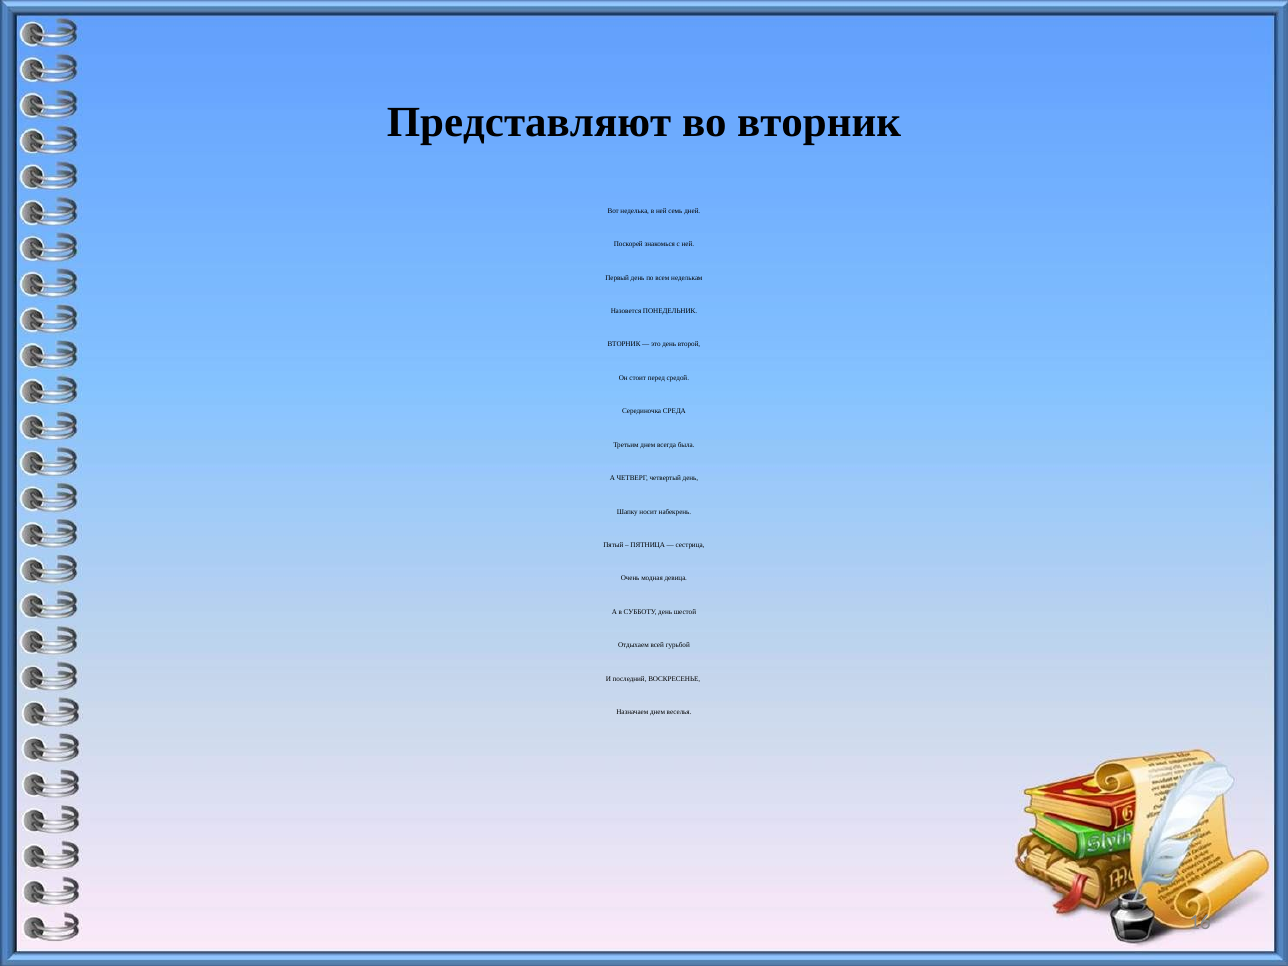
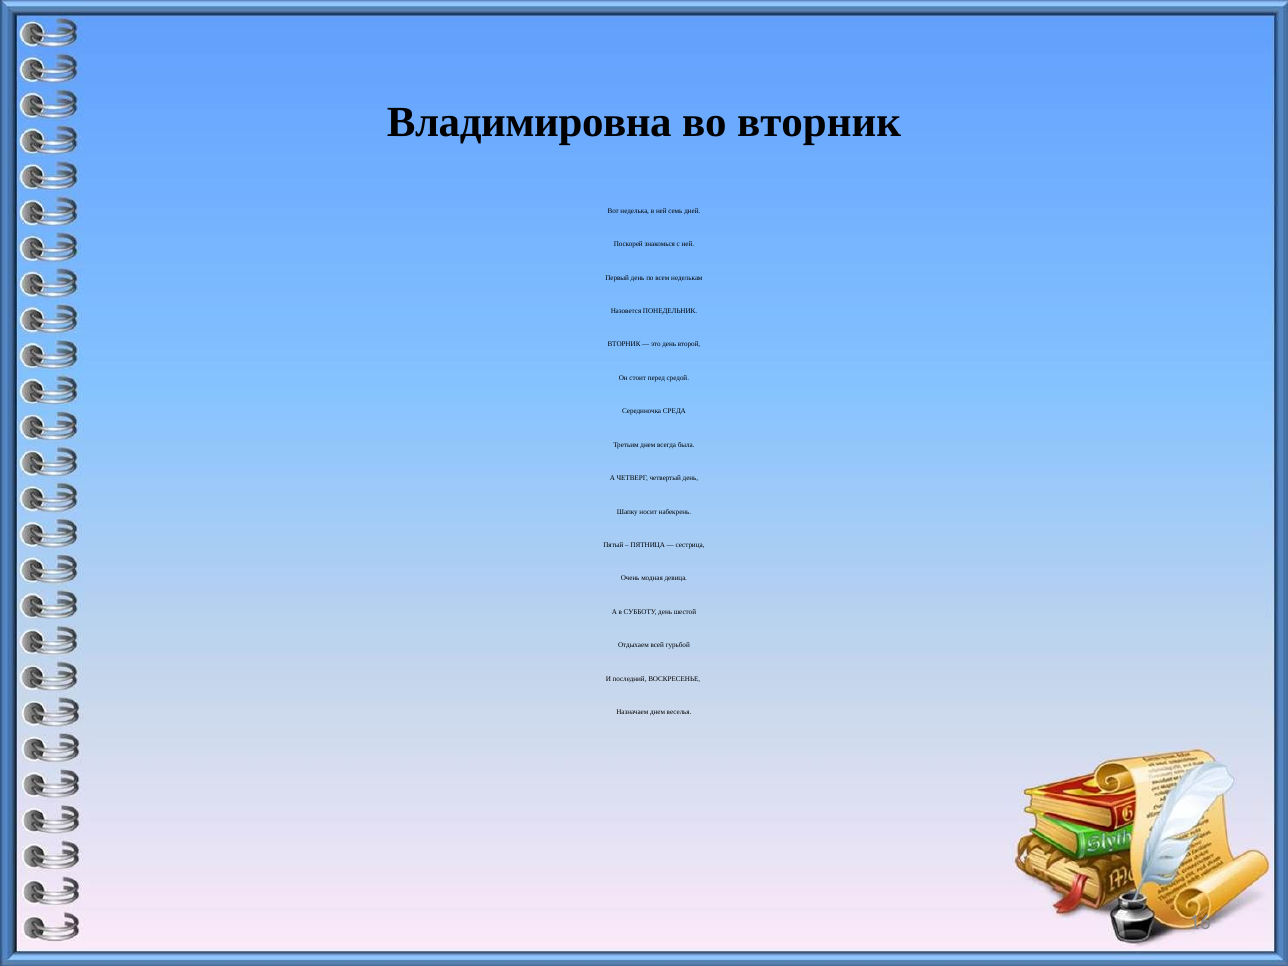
Представляют: Представляют -> Владимировна
